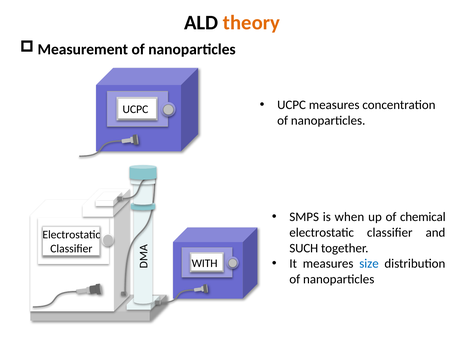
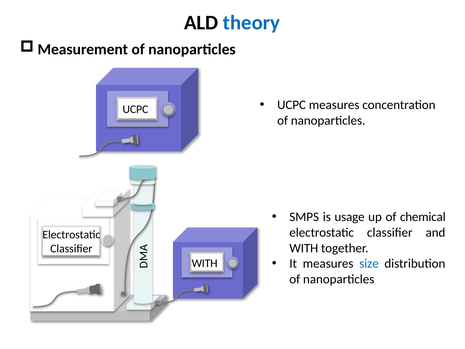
theory colour: orange -> blue
when: when -> usage
SUCH at (304, 248): SUCH -> WITH
